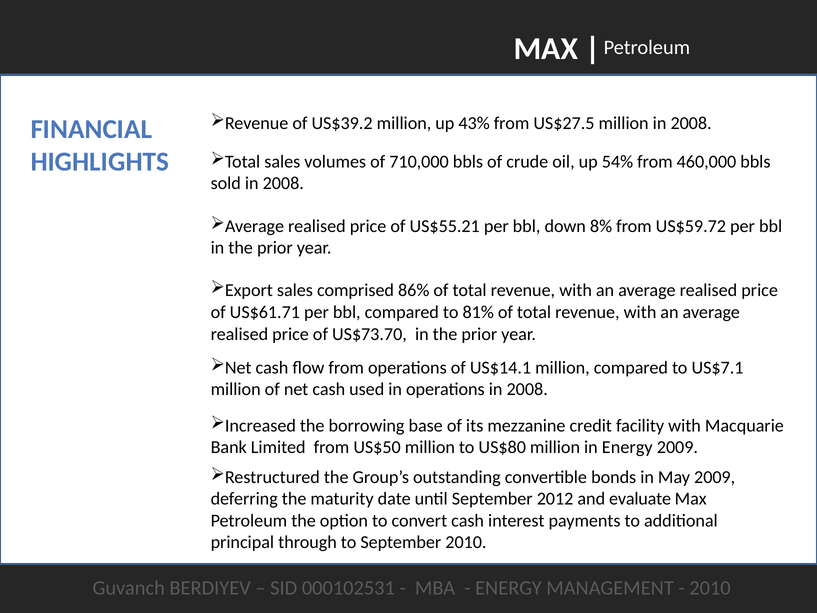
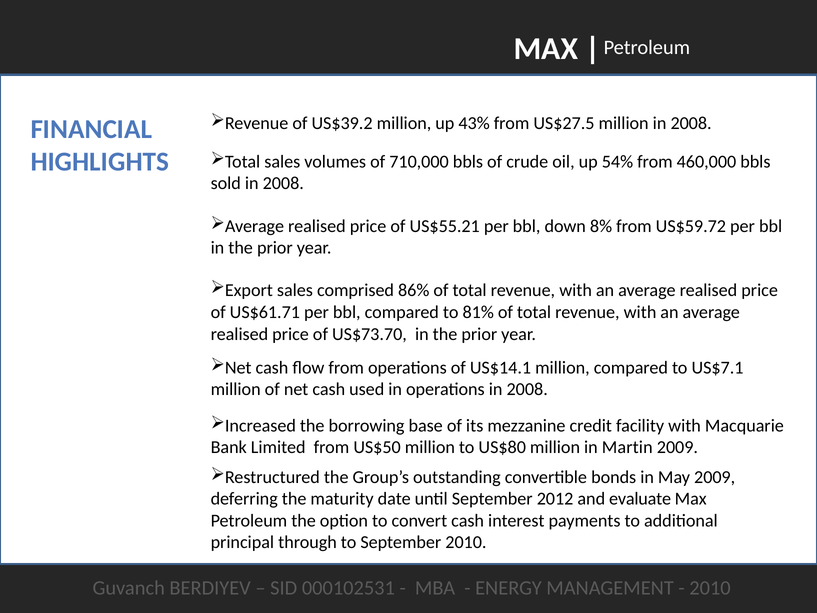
in Energy: Energy -> Martin
